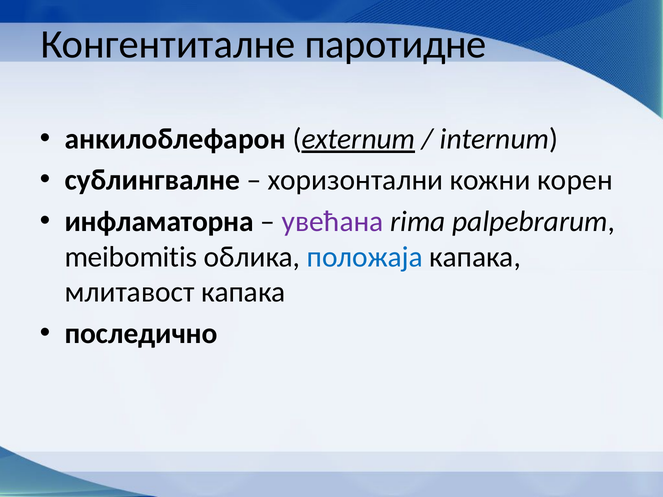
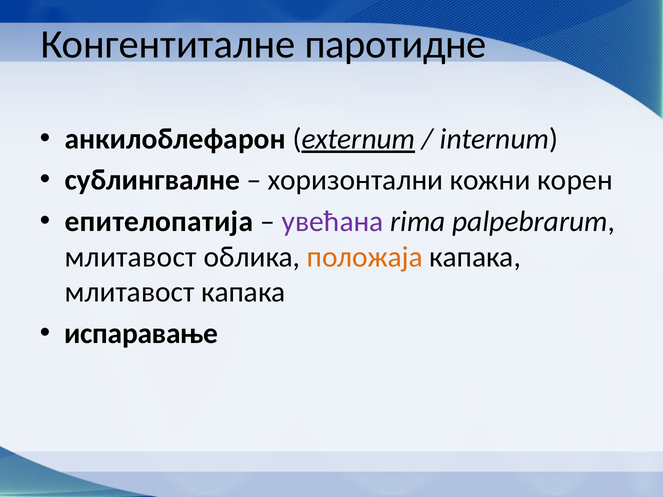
инфламаторна: инфламаторна -> епителопатија
meibomitis at (131, 257): meibomitis -> млитавост
положаја colour: blue -> orange
последично: последично -> испаравање
